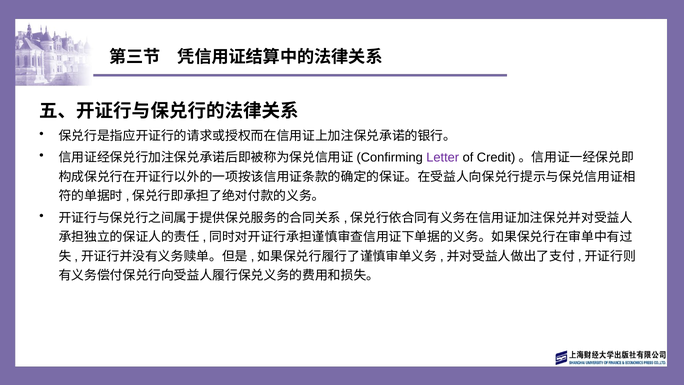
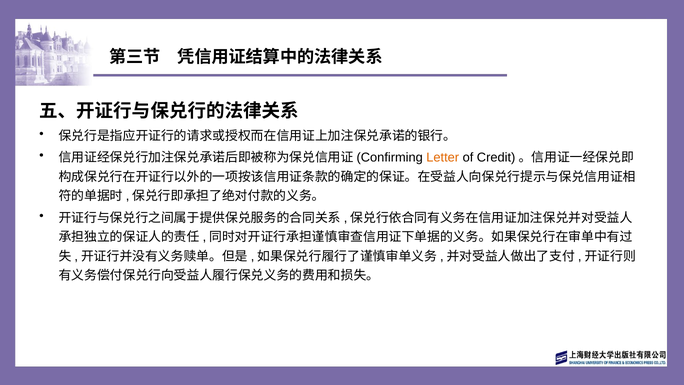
Letter colour: purple -> orange
